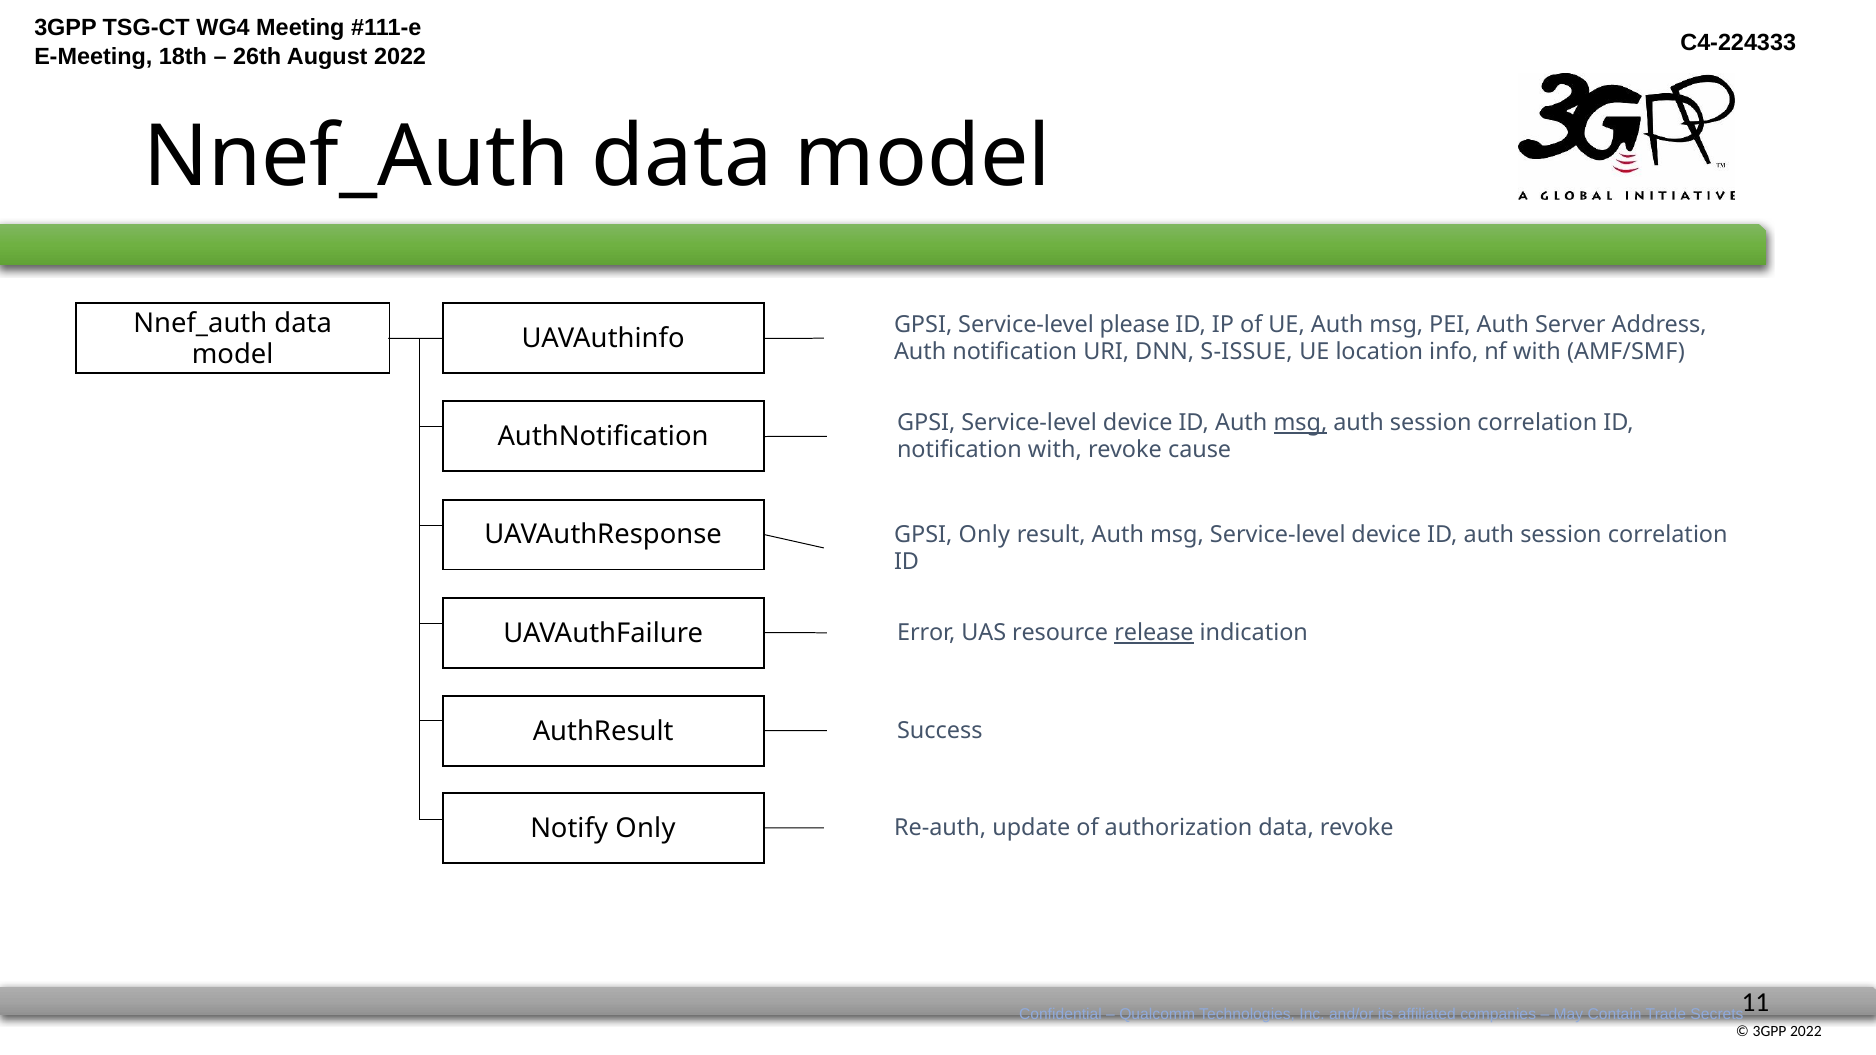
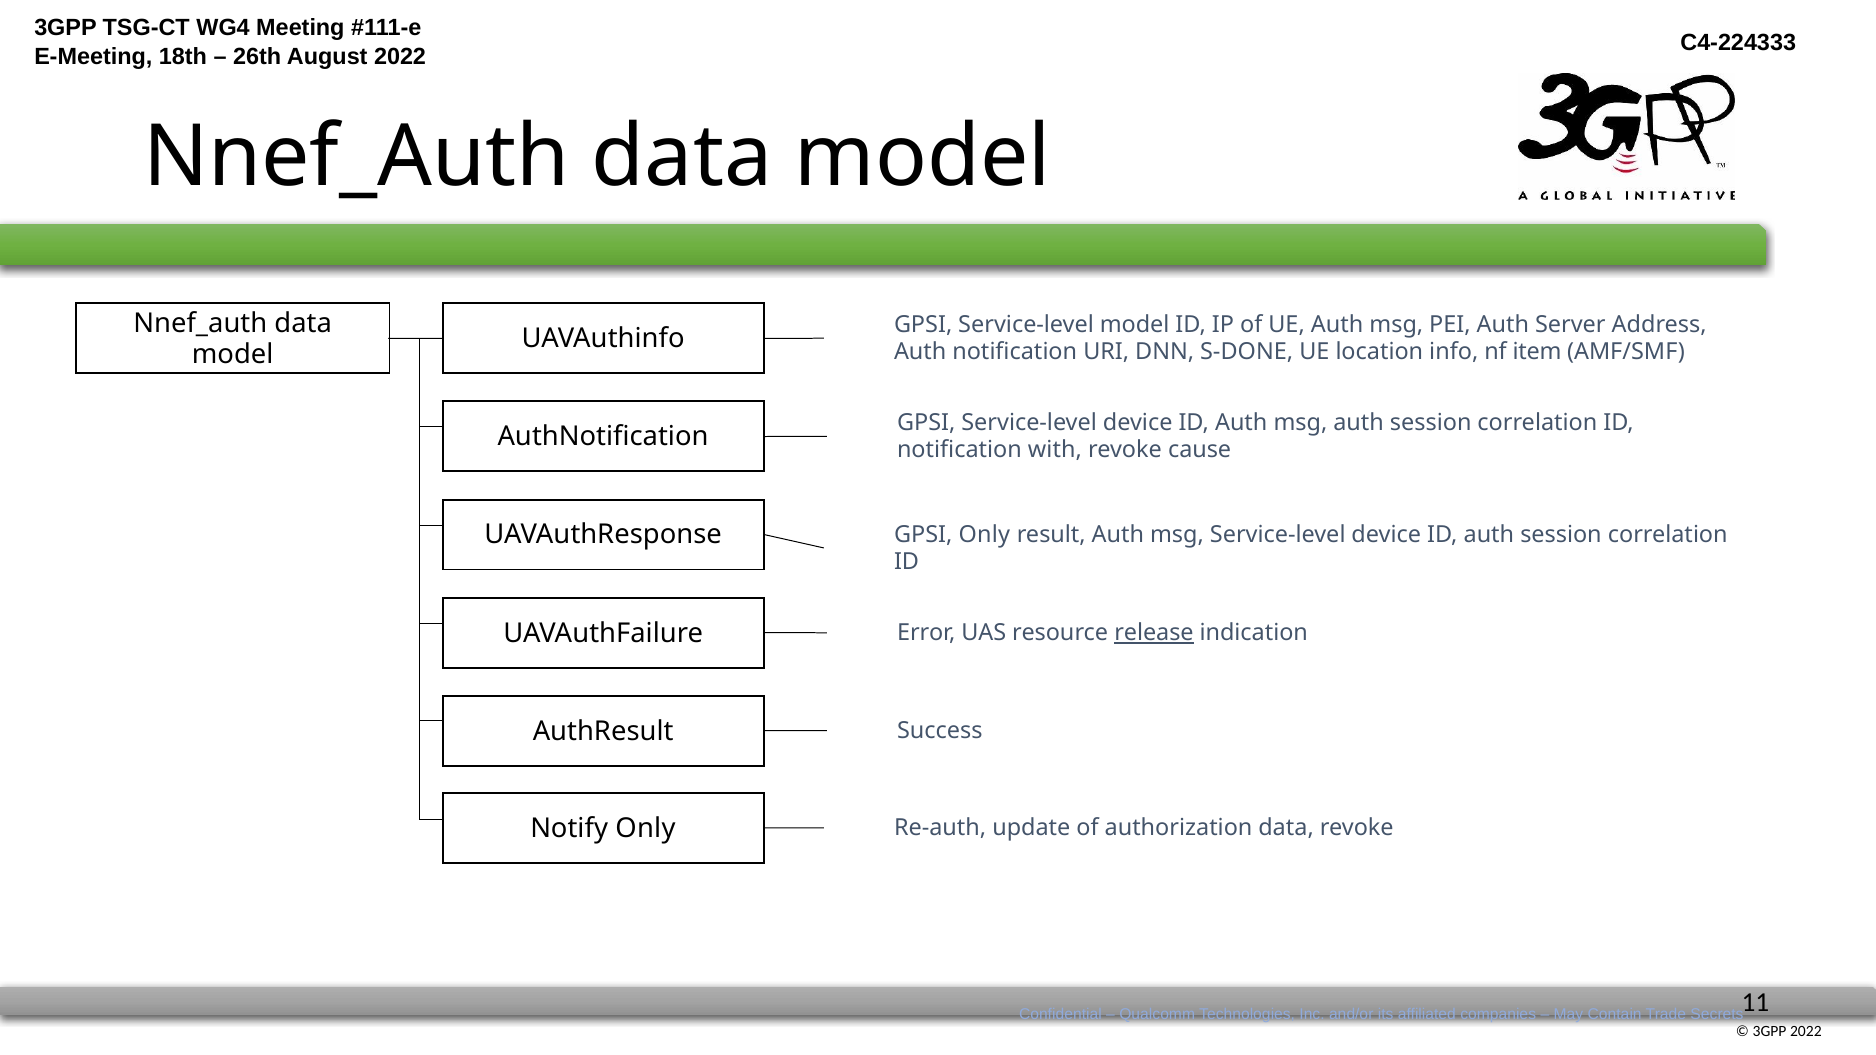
Service-level please: please -> model
S-ISSUE: S-ISSUE -> S-DONE
nf with: with -> item
msg at (1300, 423) underline: present -> none
